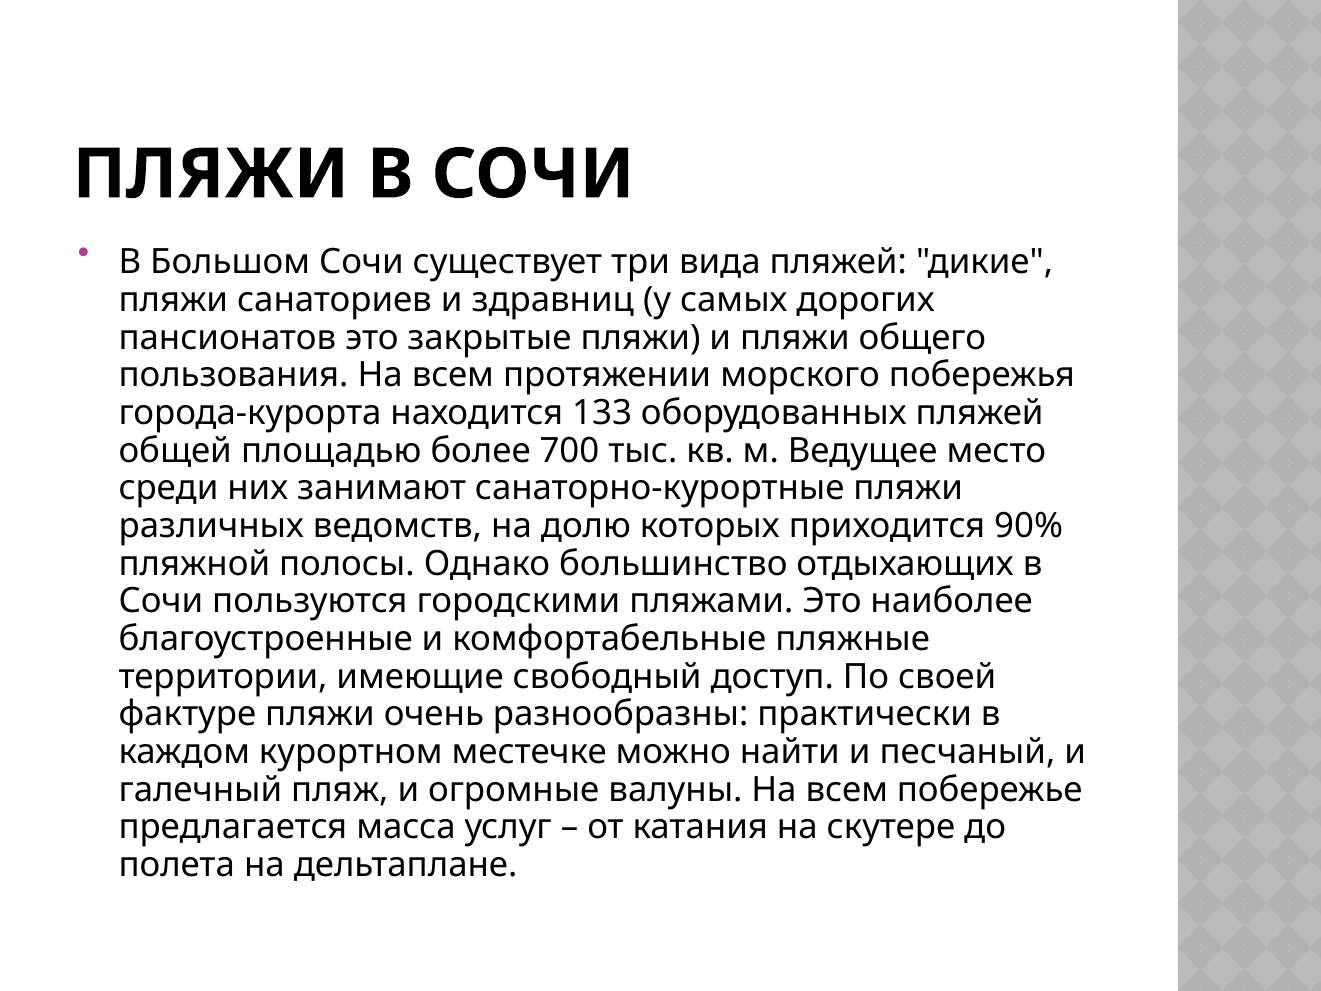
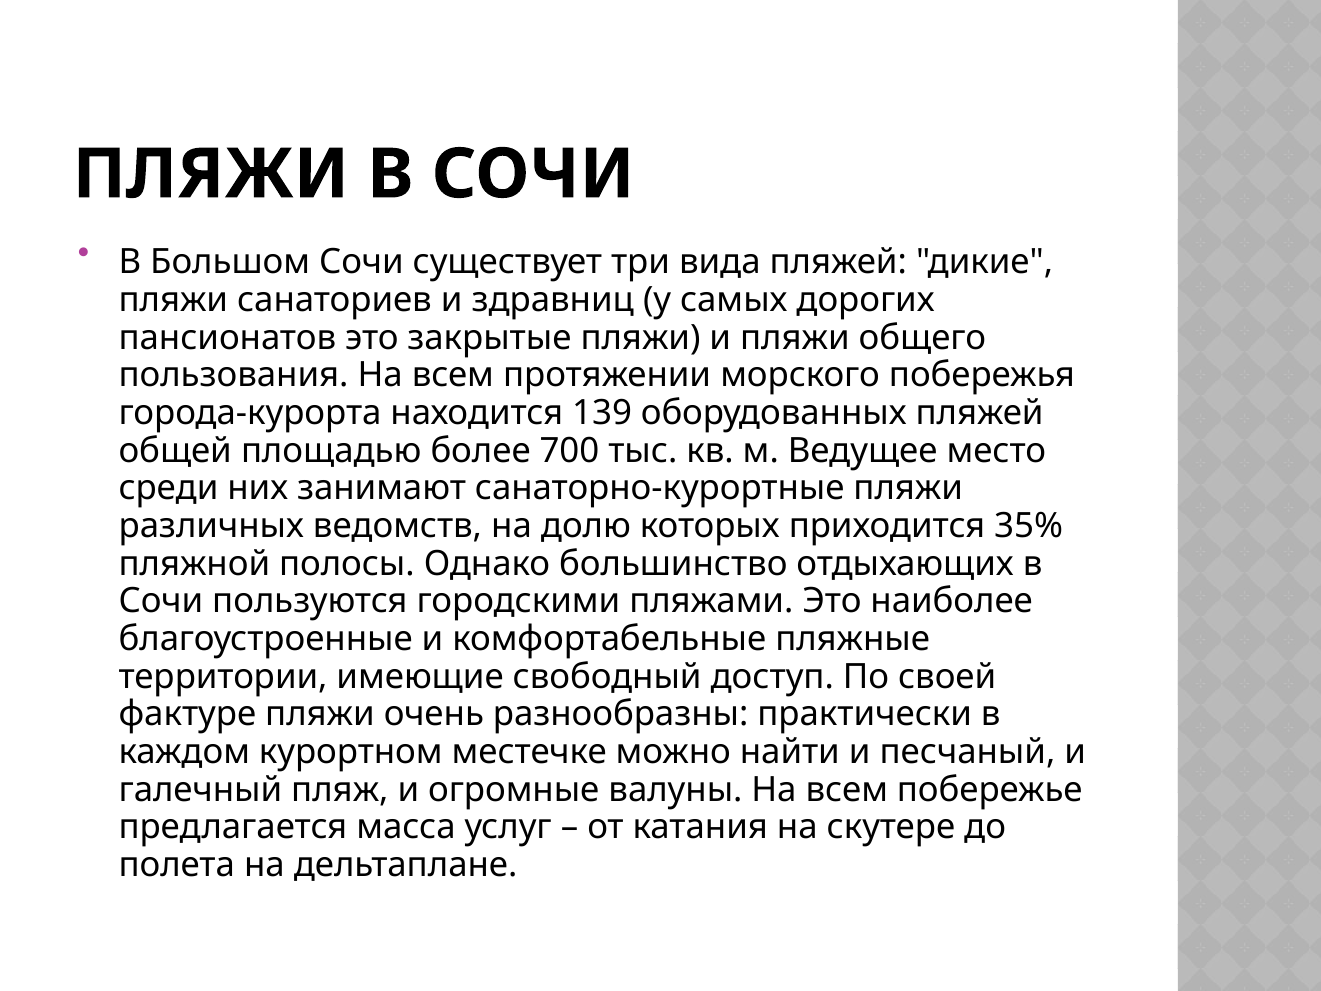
133: 133 -> 139
90%: 90% -> 35%
